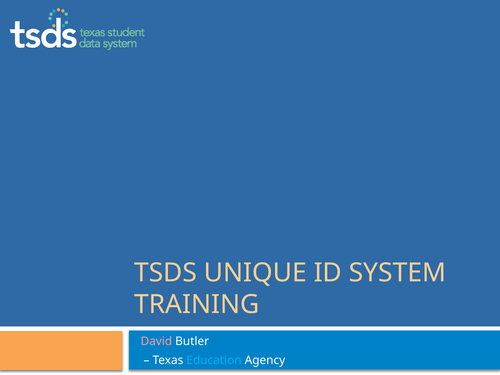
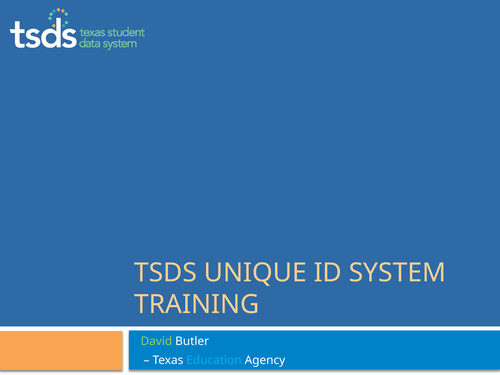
David colour: pink -> light green
